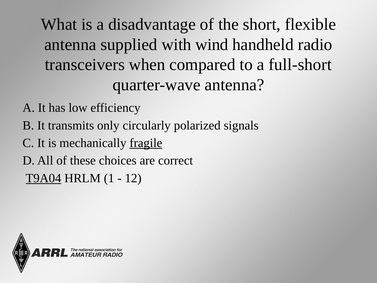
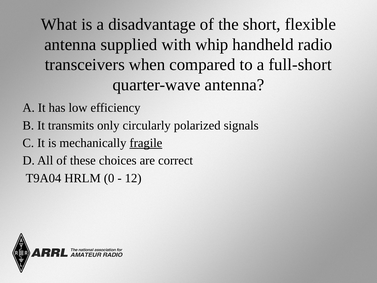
wind: wind -> whip
T9A04 underline: present -> none
1: 1 -> 0
